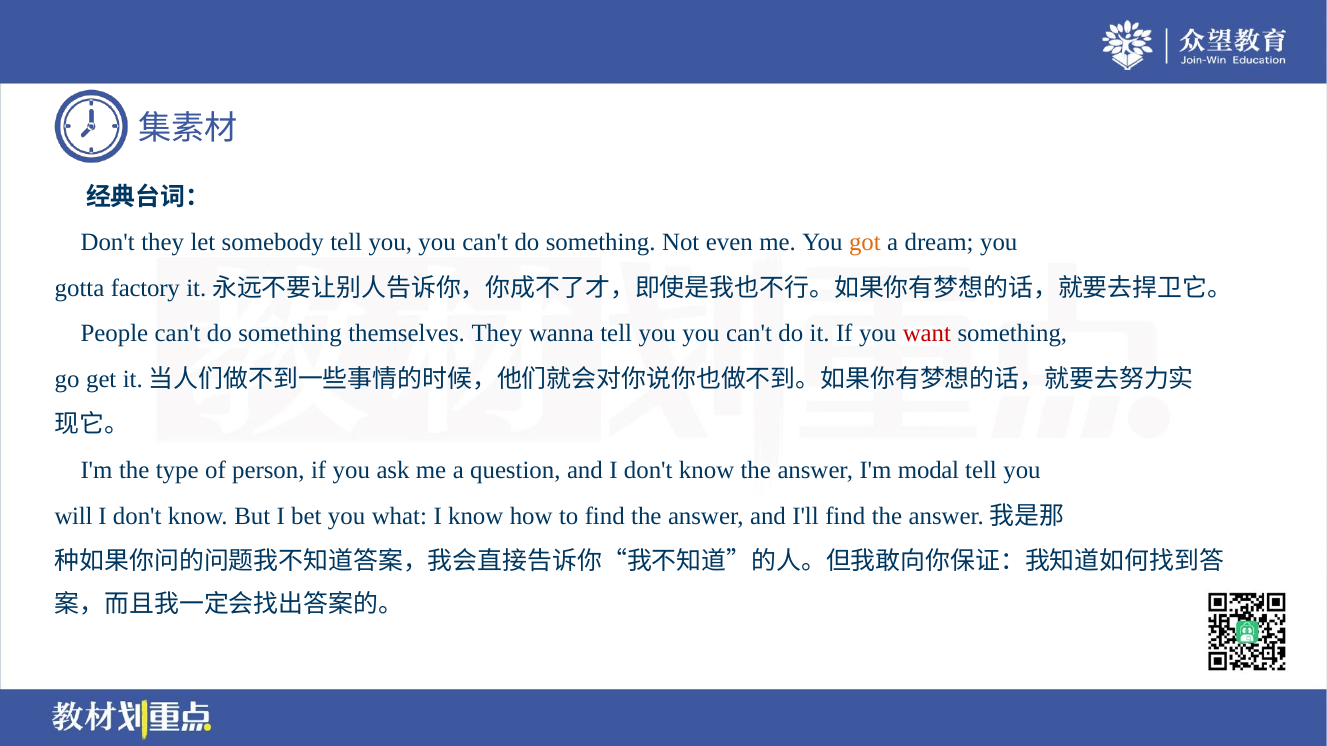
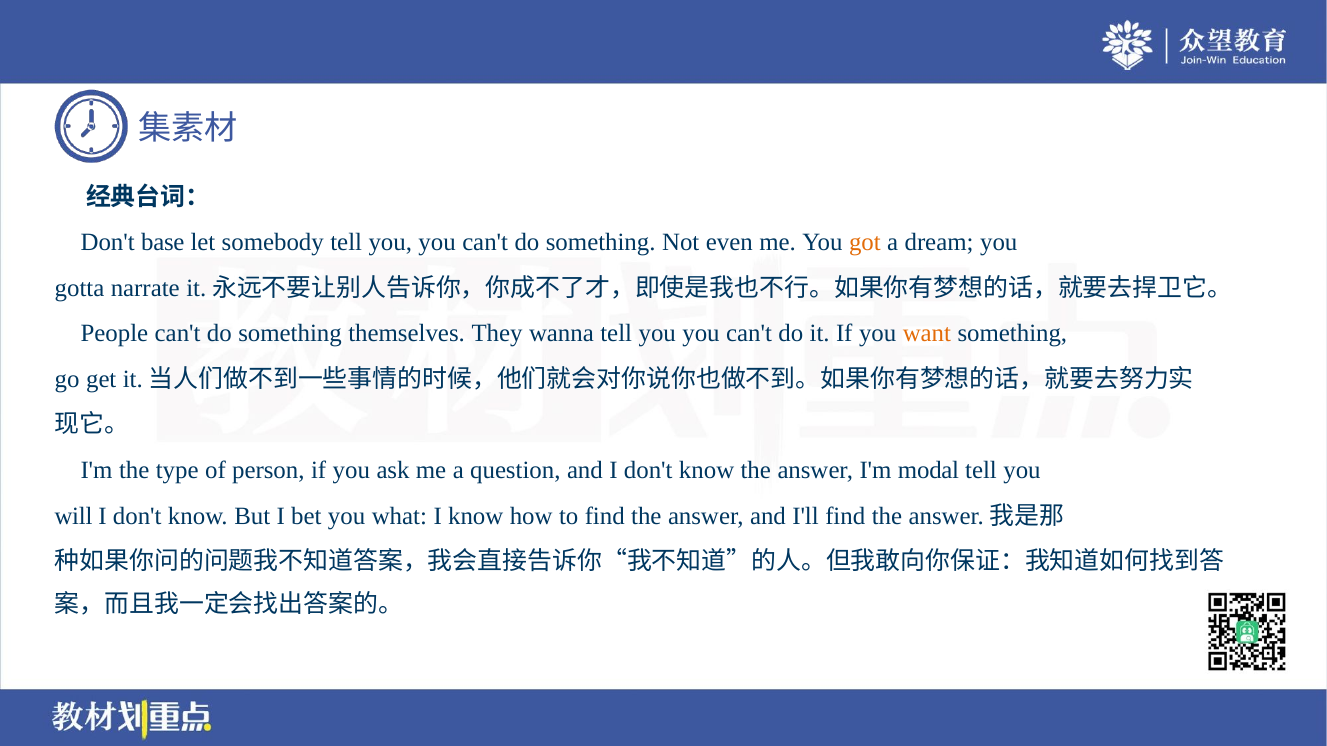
Don't they: they -> base
factory: factory -> narrate
want colour: red -> orange
